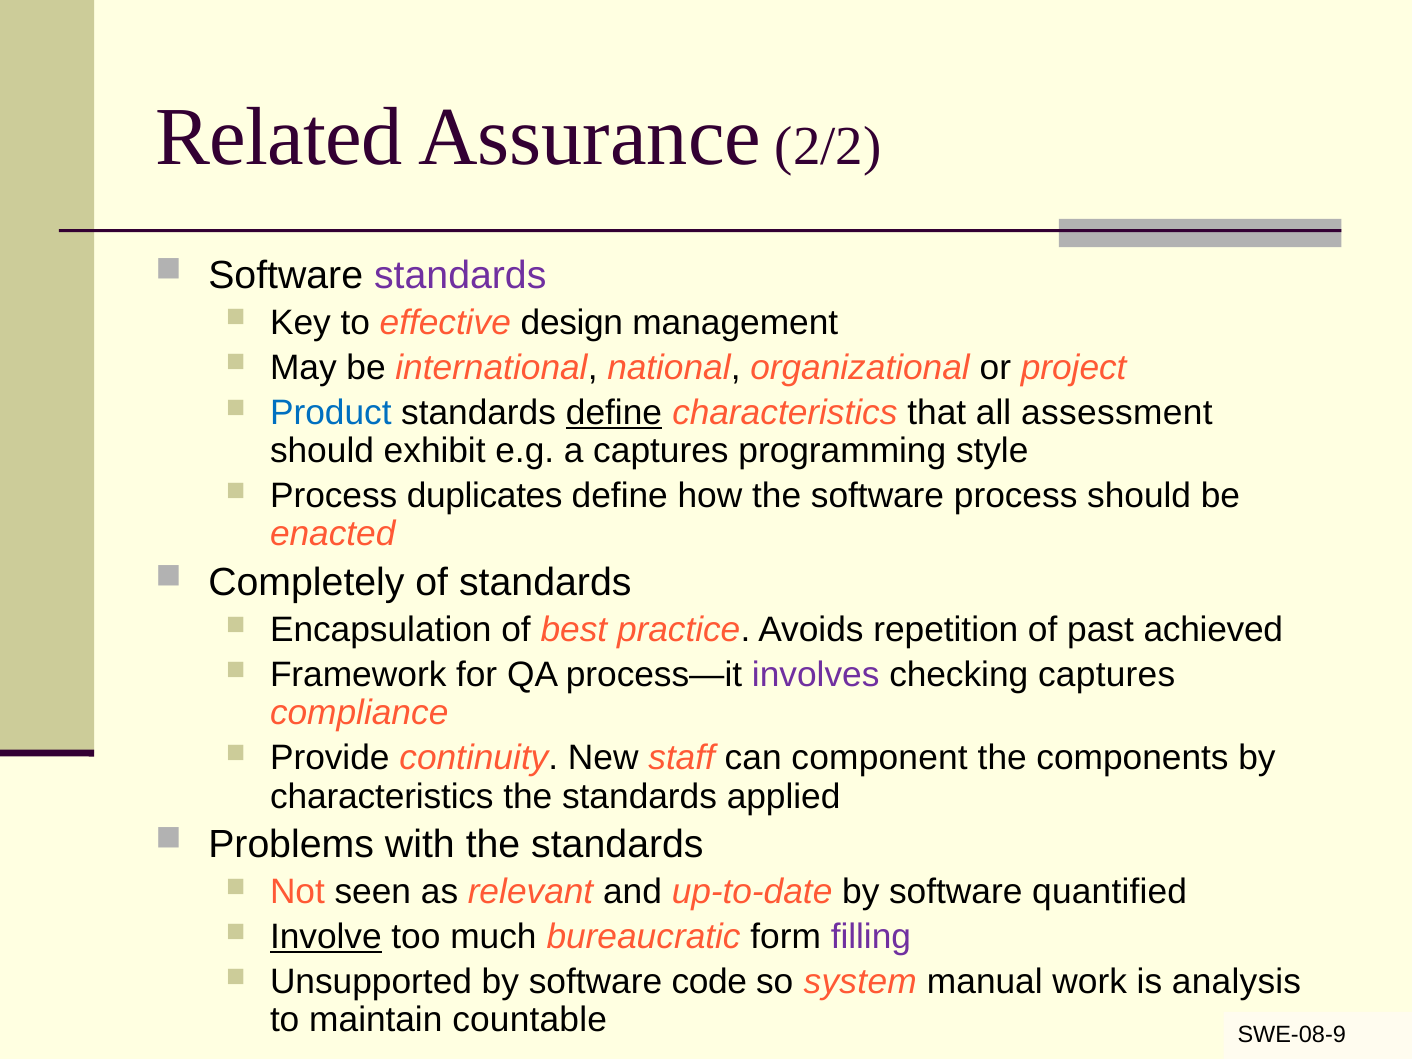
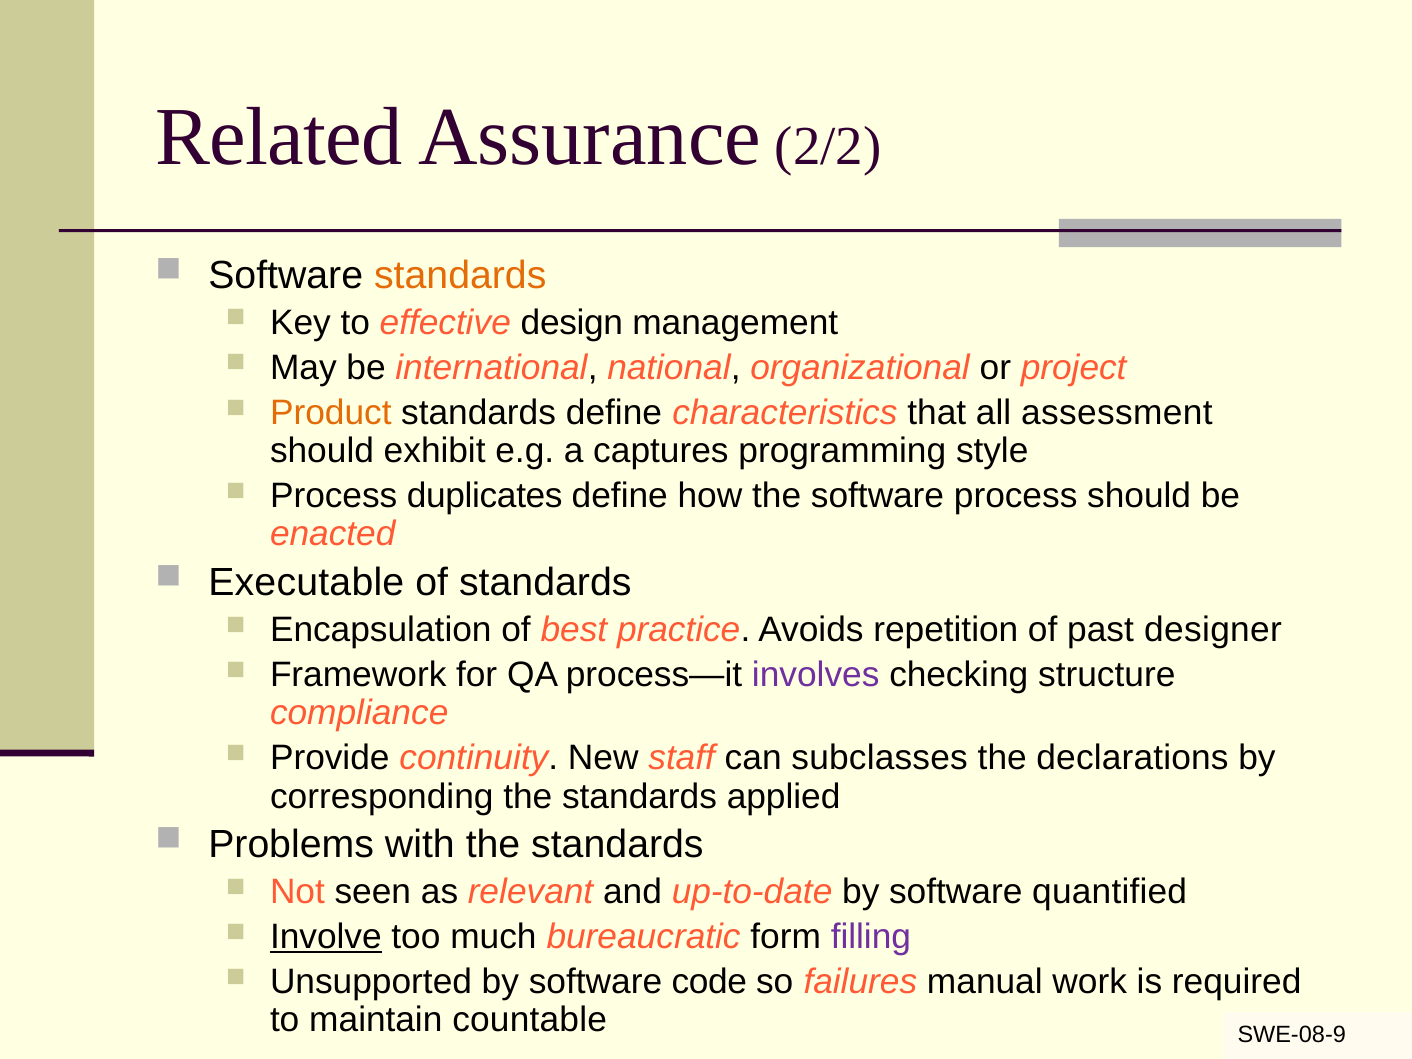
standards at (460, 275) colour: purple -> orange
Product colour: blue -> orange
define at (614, 413) underline: present -> none
Completely: Completely -> Executable
achieved: achieved -> designer
checking captures: captures -> structure
component: component -> subclasses
components: components -> declarations
characteristics at (382, 796): characteristics -> corresponding
system: system -> failures
analysis: analysis -> required
